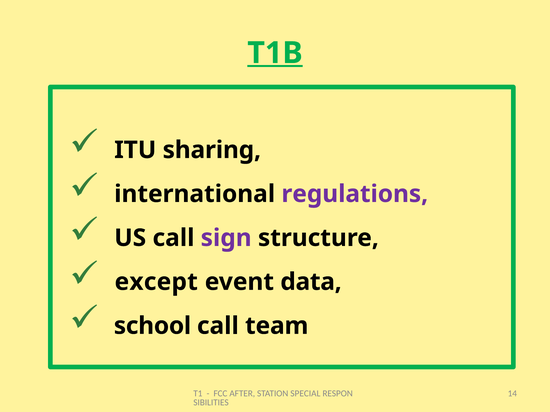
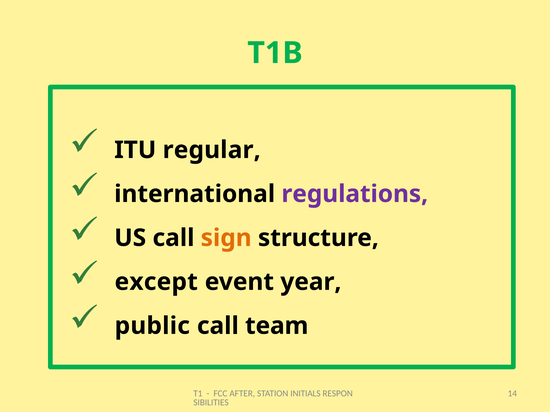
T1B underline: present -> none
sharing: sharing -> regular
sign colour: purple -> orange
data: data -> year
school: school -> public
SPECIAL: SPECIAL -> INITIALS
